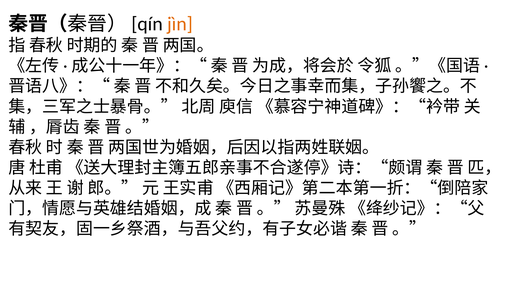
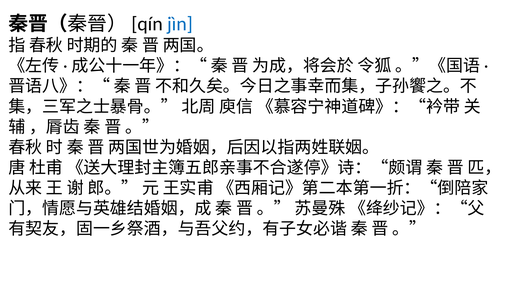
jìn colour: orange -> blue
